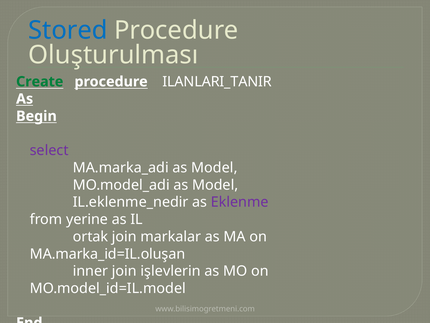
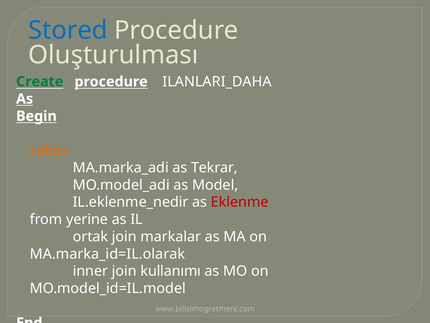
ILANLARI_TANIR: ILANLARI_TANIR -> ILANLARI_DAHA
select colour: purple -> orange
MA.marka_adi as Model: Model -> Tekrar
Eklenme colour: purple -> red
MA.marka_id=IL.oluşan: MA.marka_id=IL.oluşan -> MA.marka_id=IL.olarak
işlevlerin: işlevlerin -> kullanımı
